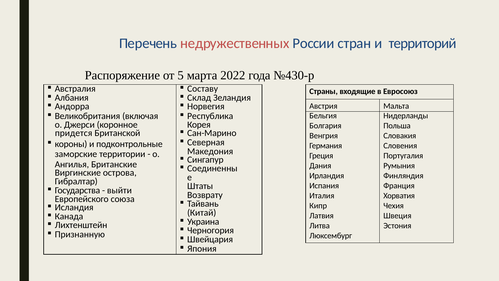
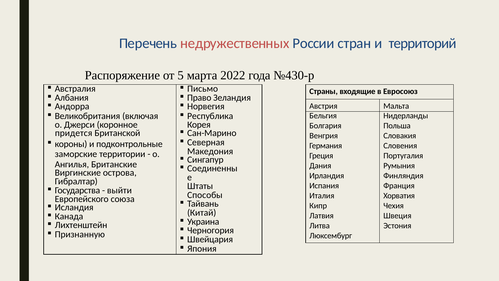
Составу: Составу -> Письмо
Склад: Склад -> Право
Возврату: Возврату -> Способы
